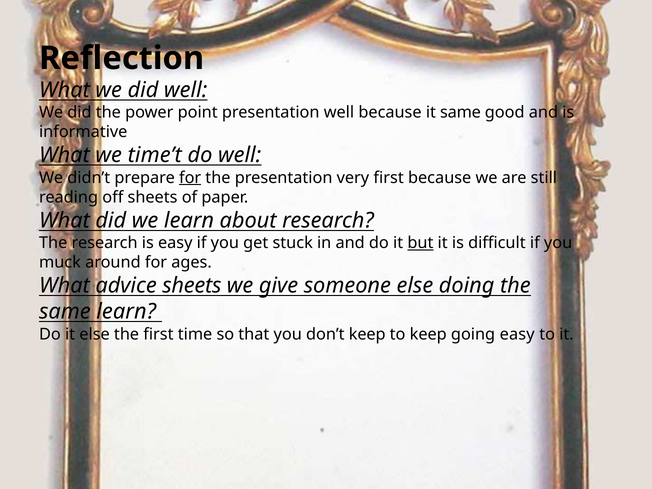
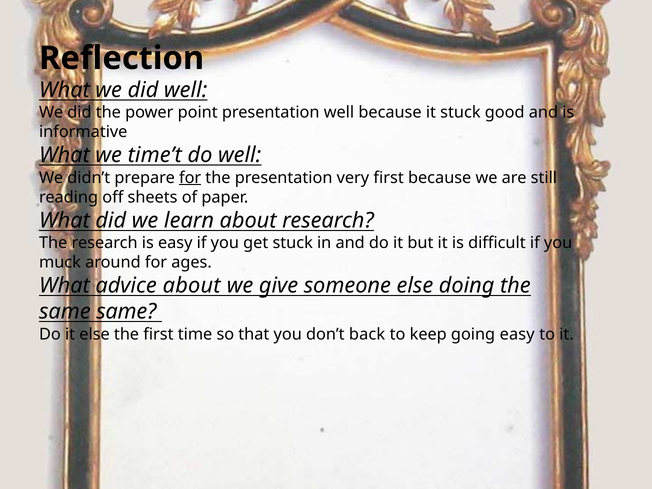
it same: same -> stuck
but underline: present -> none
advice sheets: sheets -> about
same learn: learn -> same
don’t keep: keep -> back
